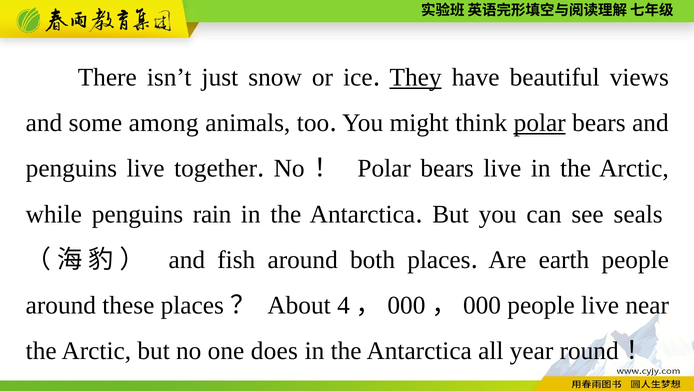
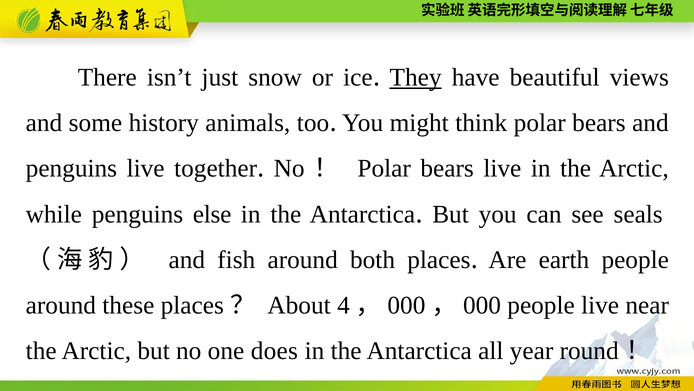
among: among -> history
polar at (540, 123) underline: present -> none
rain: rain -> else
